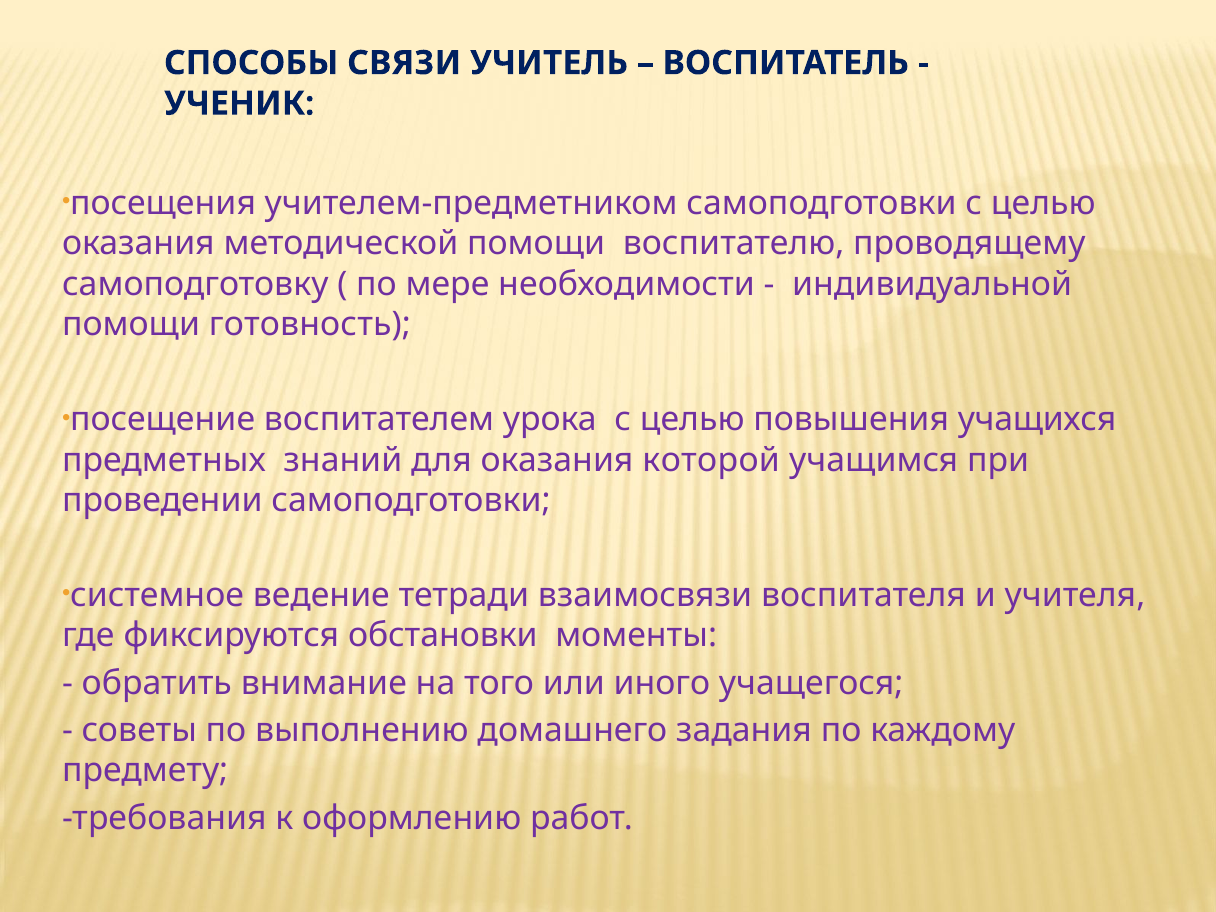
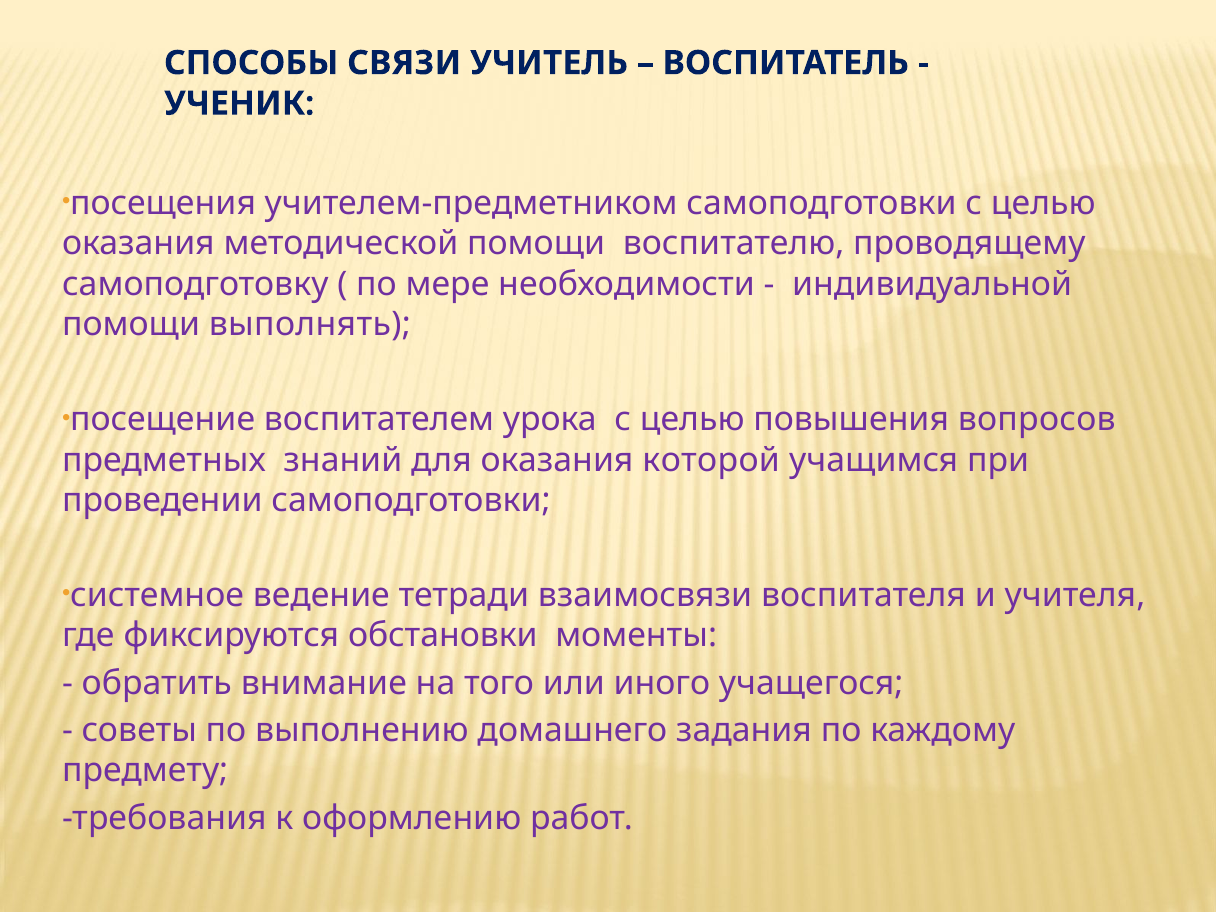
готовность: готовность -> выполнять
учащихся: учащихся -> вопросов
